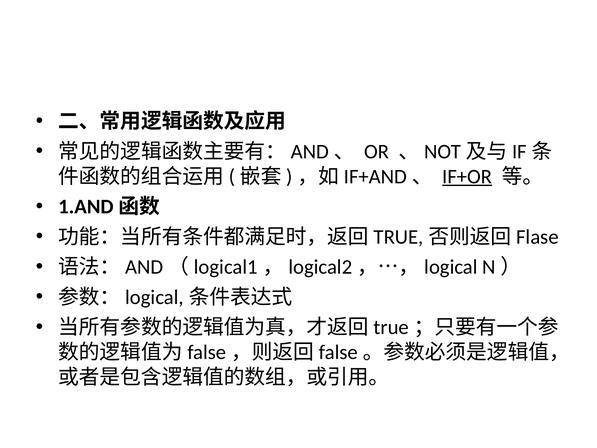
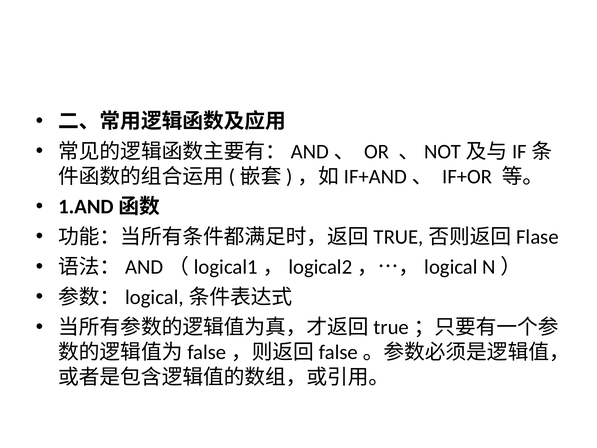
IF+OR underline: present -> none
